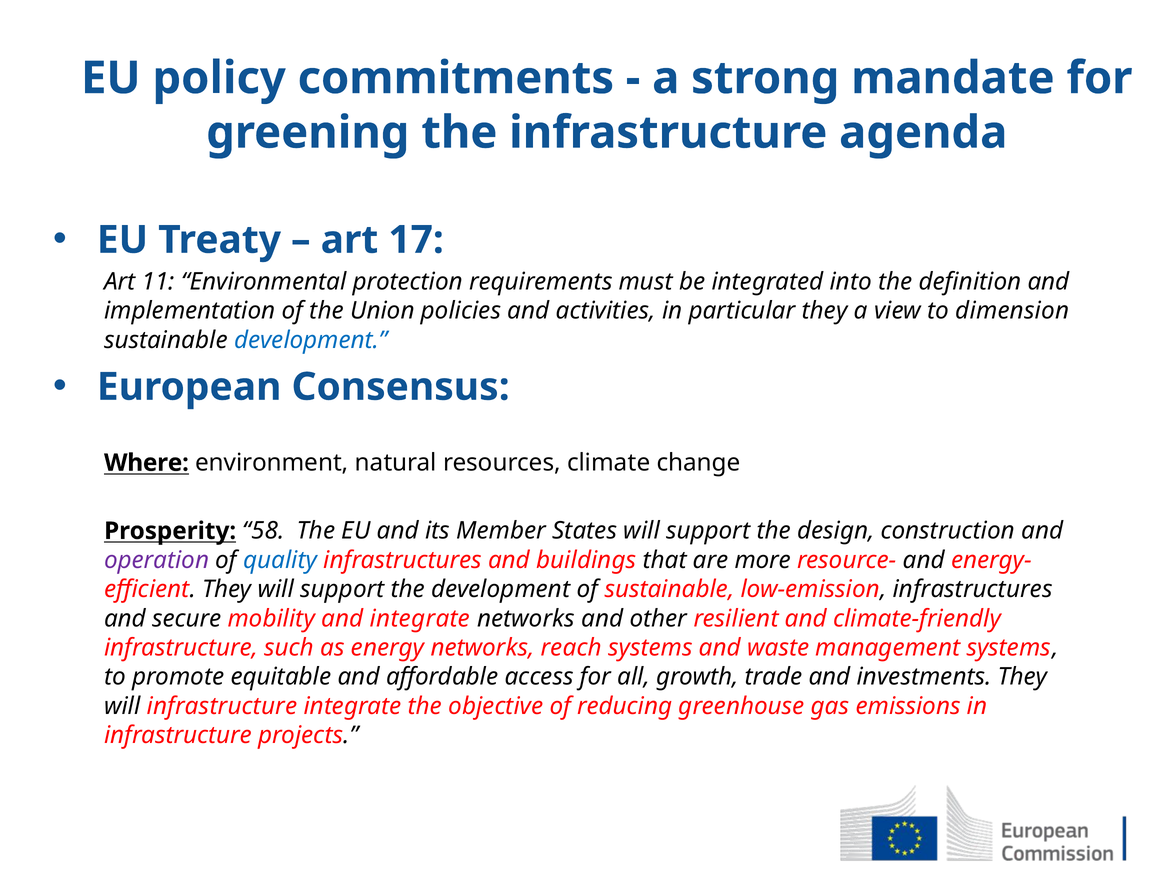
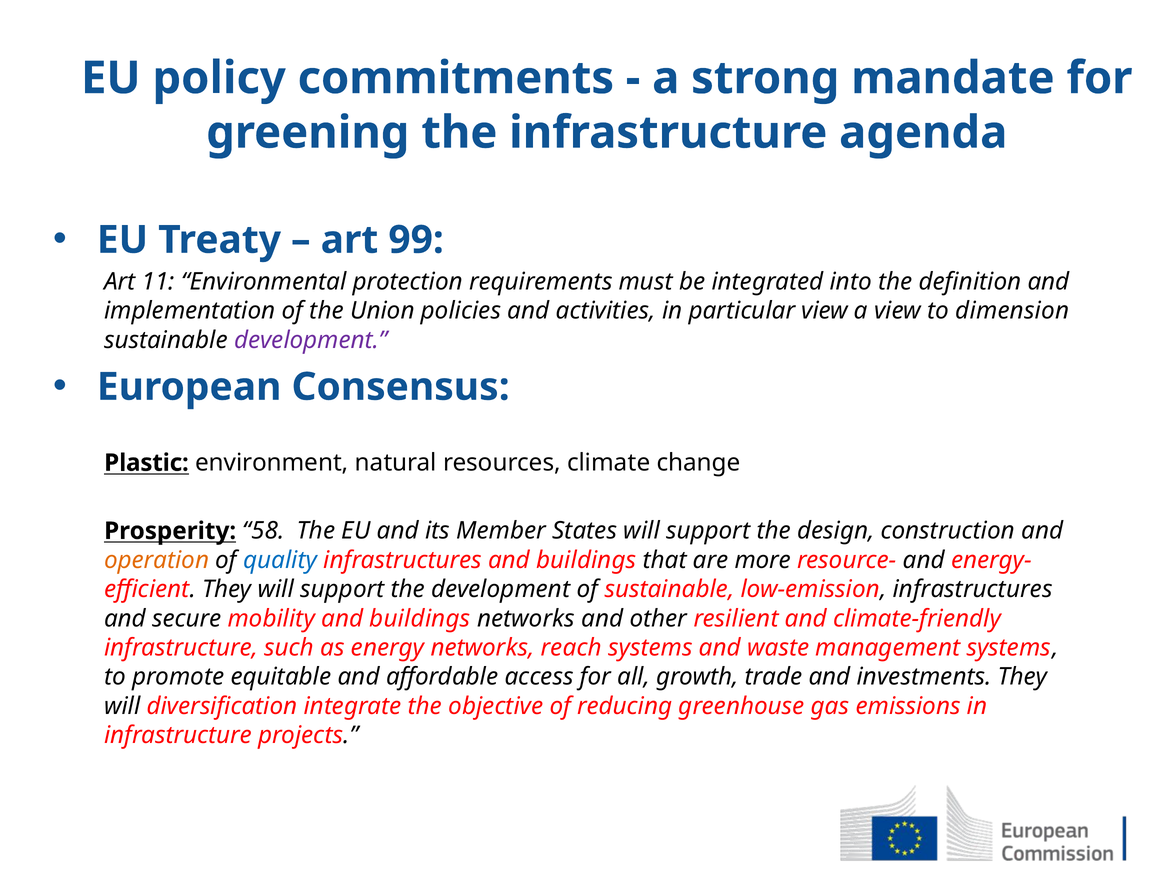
17: 17 -> 99
particular they: they -> view
development at (311, 340) colour: blue -> purple
Where: Where -> Plastic
operation colour: purple -> orange
mobility and integrate: integrate -> buildings
will infrastructure: infrastructure -> diversification
